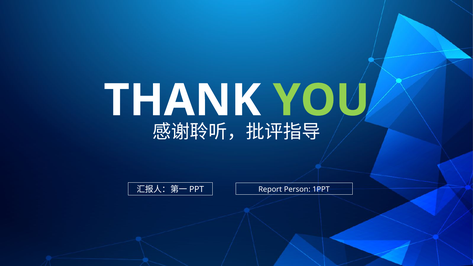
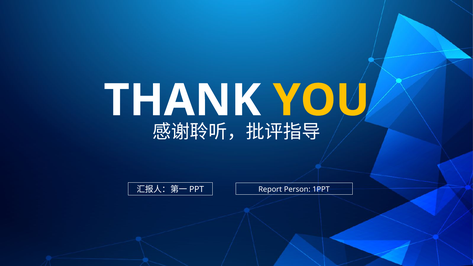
YOU colour: light green -> yellow
